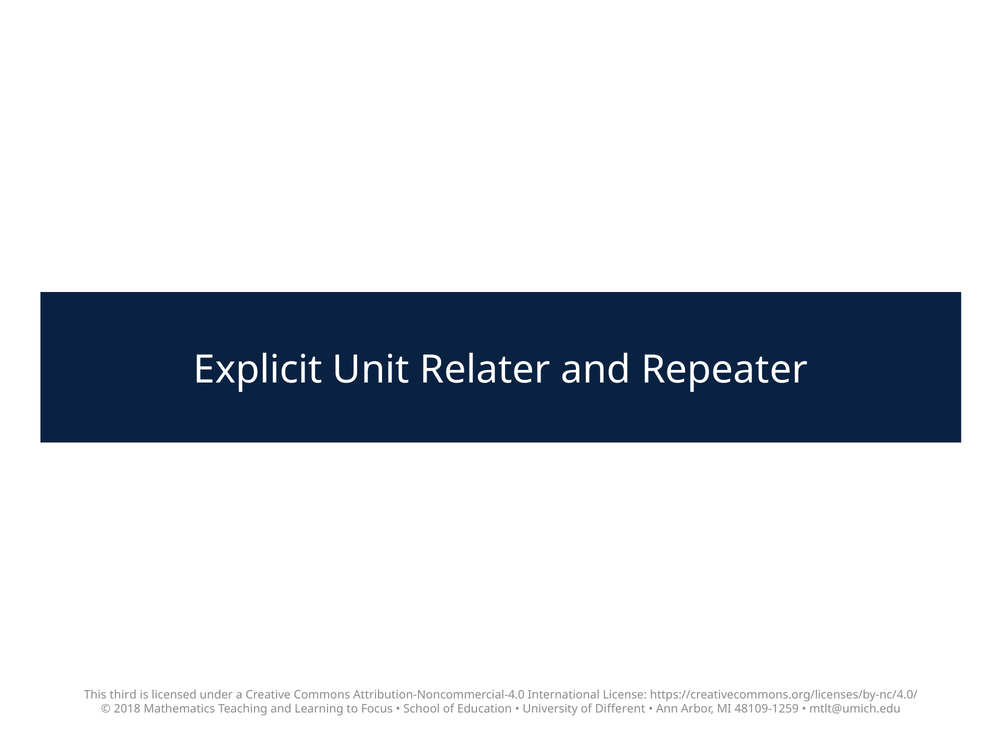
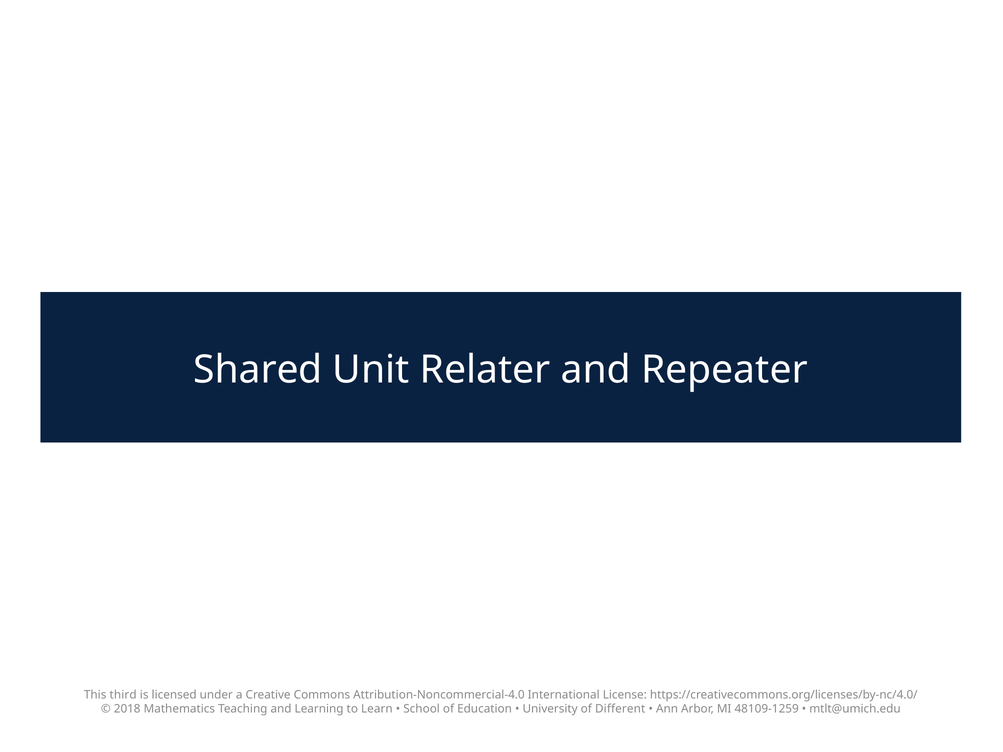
Explicit: Explicit -> Shared
Focus: Focus -> Learn
